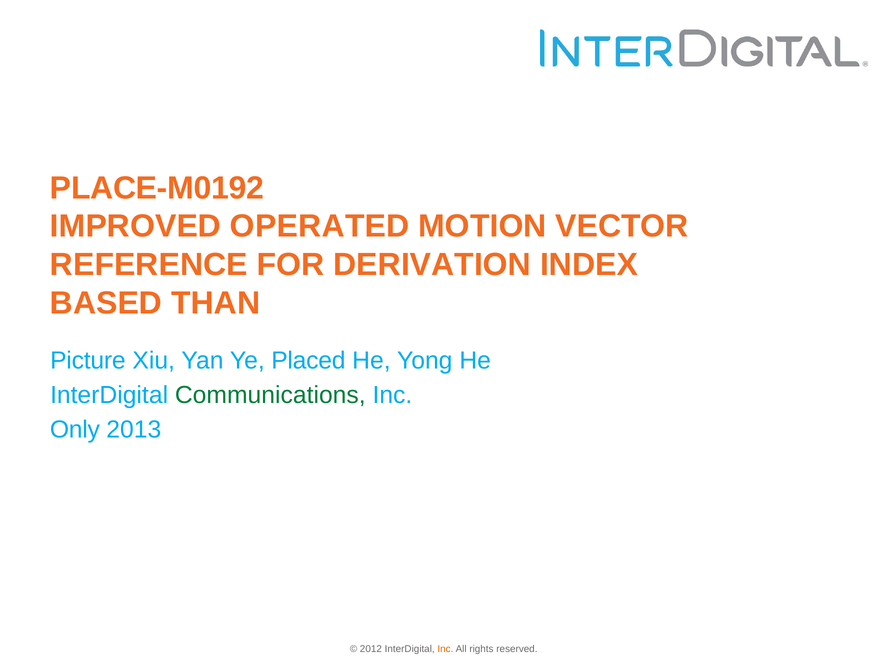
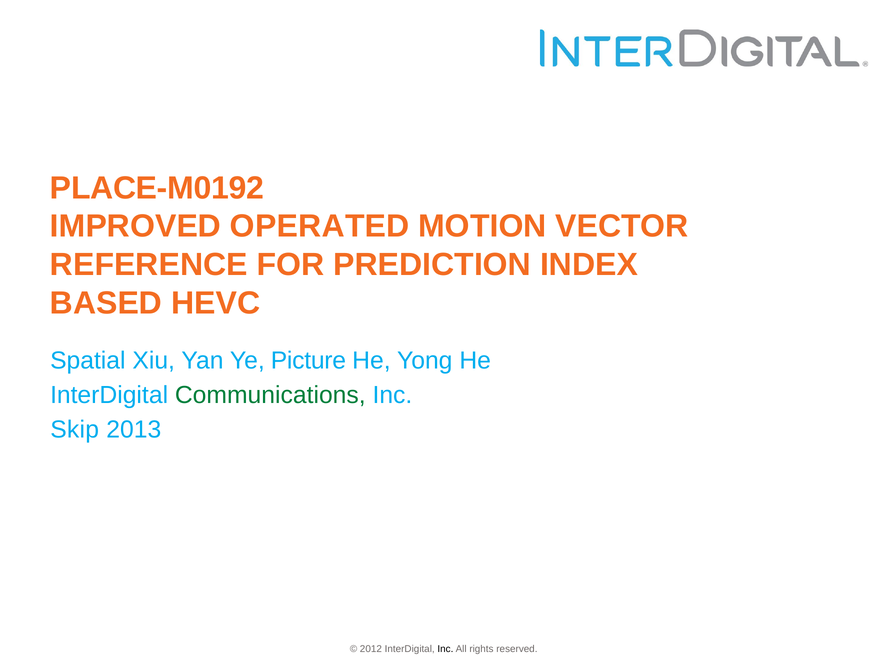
DERIVATION: DERIVATION -> PREDICTION
THAN: THAN -> HEVC
Picture: Picture -> Spatial
Placed: Placed -> Picture
Only: Only -> Skip
Inc at (445, 649) colour: orange -> black
